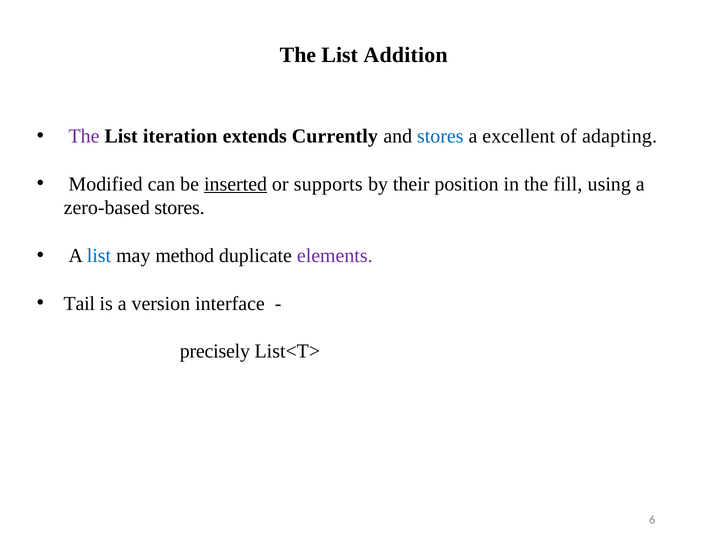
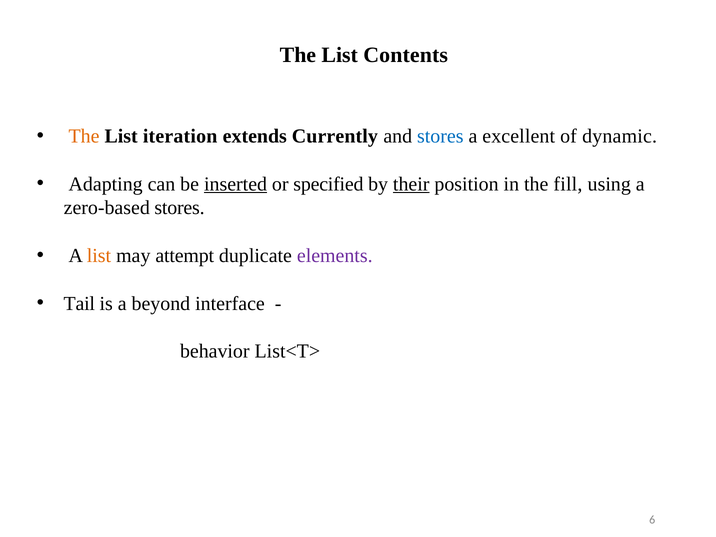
Addition: Addition -> Contents
The at (84, 136) colour: purple -> orange
adapting: adapting -> dynamic
Modified: Modified -> Adapting
supports: supports -> specified
their underline: none -> present
list at (99, 256) colour: blue -> orange
method: method -> attempt
version: version -> beyond
precisely: precisely -> behavior
